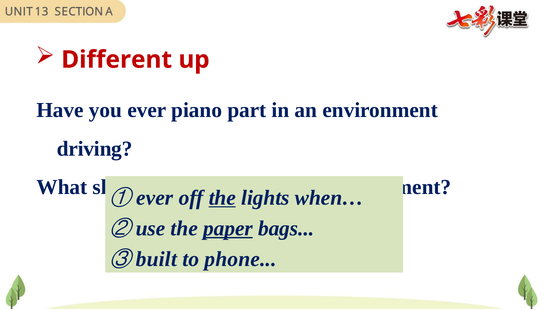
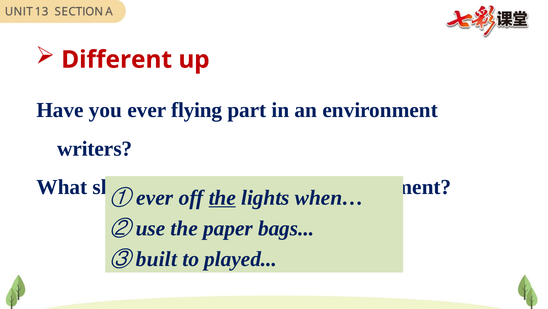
piano: piano -> flying
driving: driving -> writers
paper underline: present -> none
phone: phone -> played
